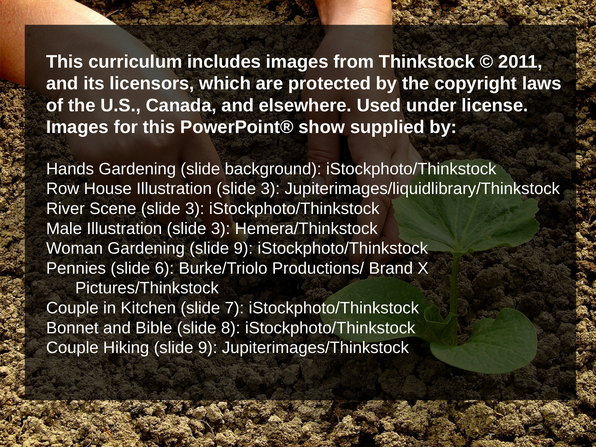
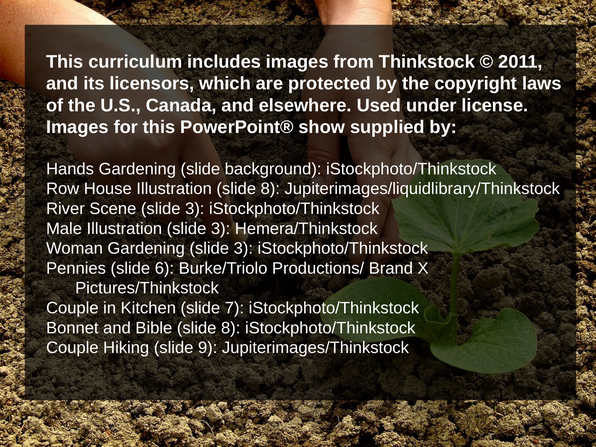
House Illustration slide 3: 3 -> 8
Gardening slide 9: 9 -> 3
